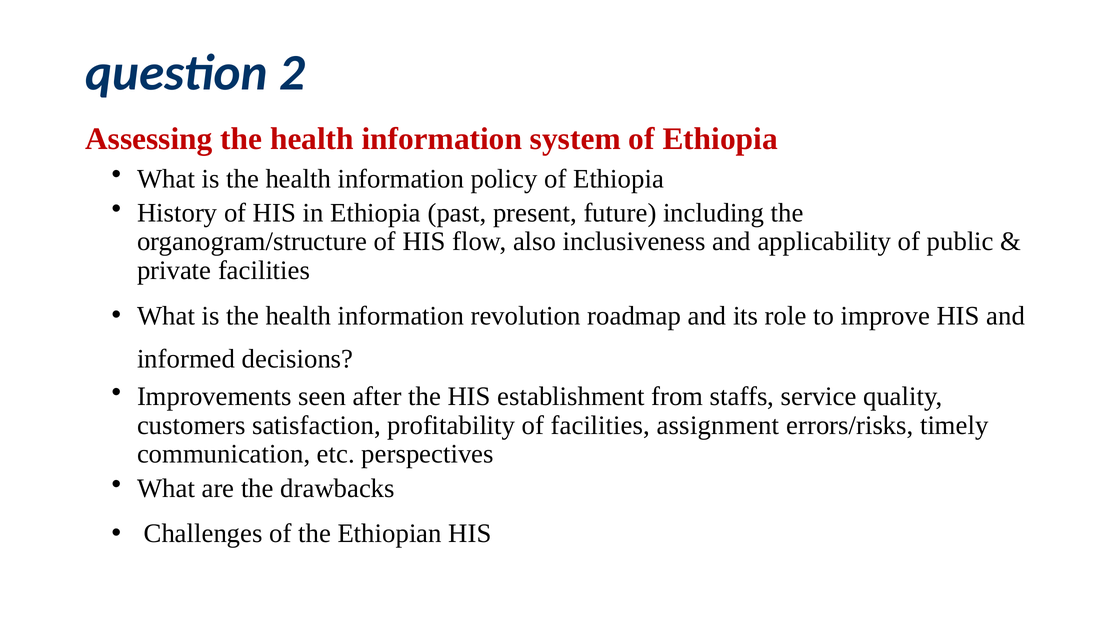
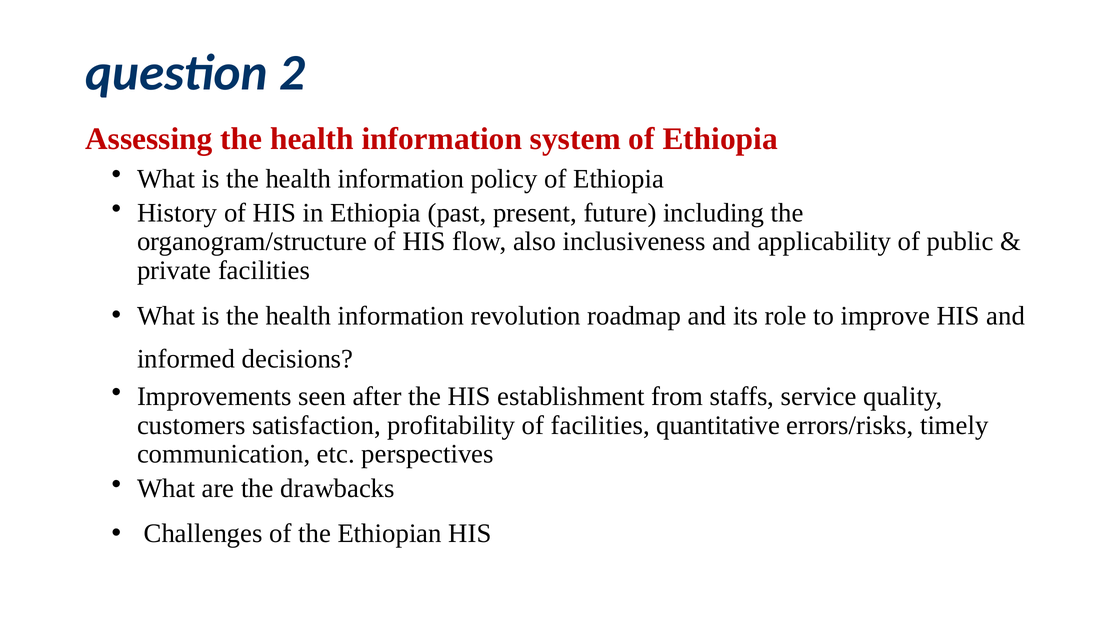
assignment: assignment -> quantitative
